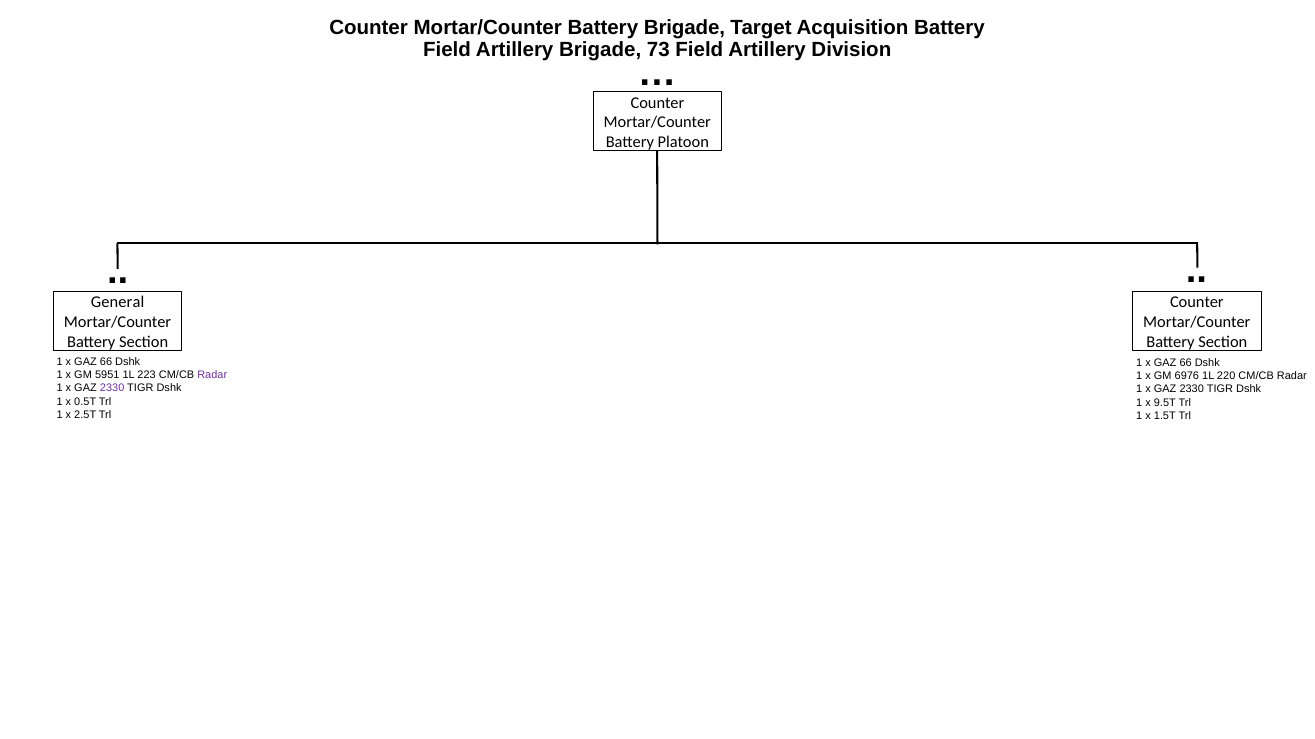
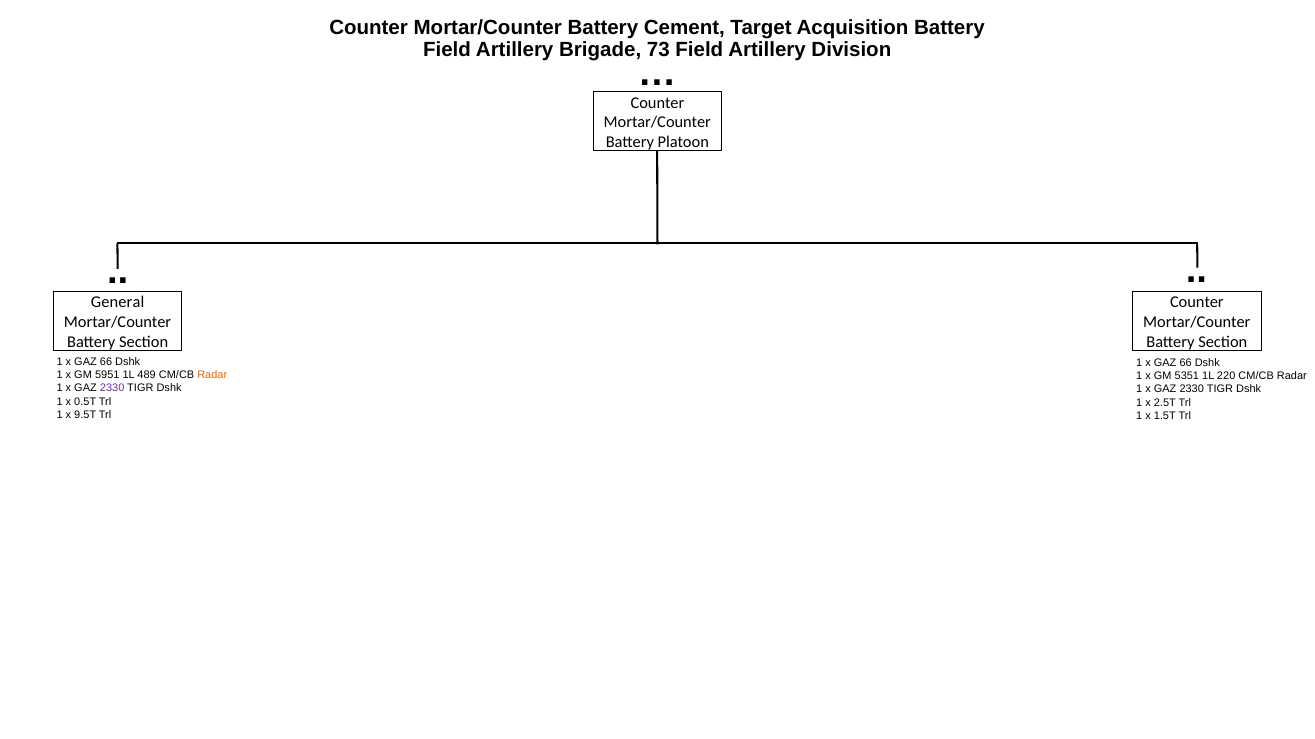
Battery Brigade: Brigade -> Cement
223: 223 -> 489
Radar at (212, 376) colour: purple -> orange
6976: 6976 -> 5351
9.5T: 9.5T -> 2.5T
2.5T: 2.5T -> 9.5T
